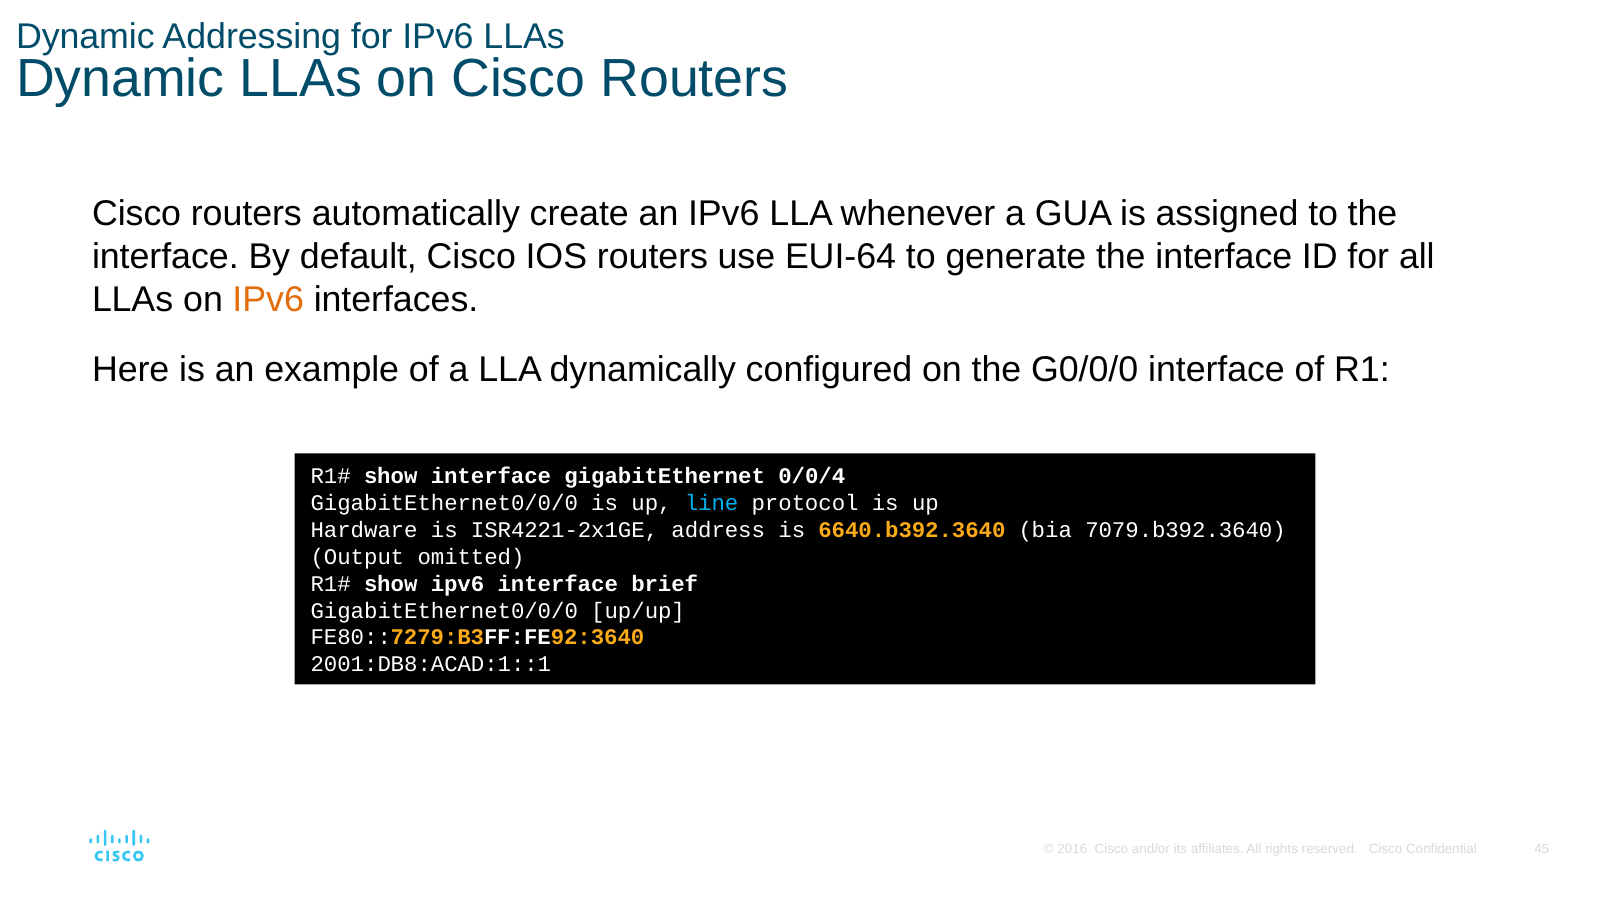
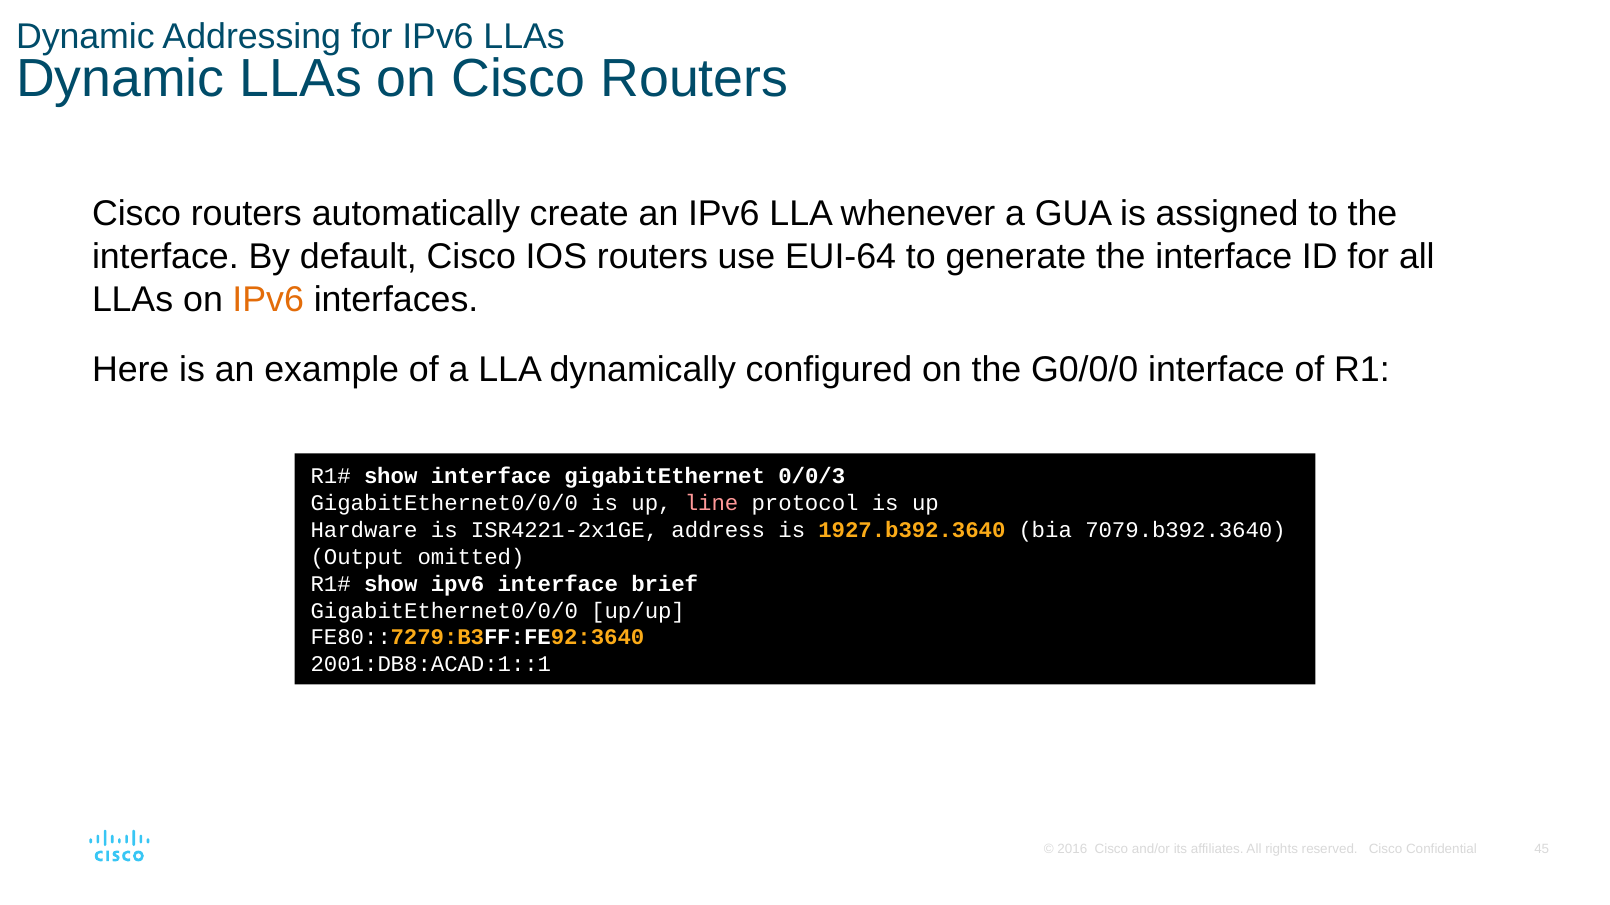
0/0/4: 0/0/4 -> 0/0/3
line colour: light blue -> pink
6640.b392.3640: 6640.b392.3640 -> 1927.b392.3640
